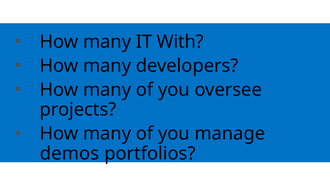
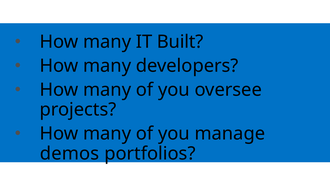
With: With -> Built
